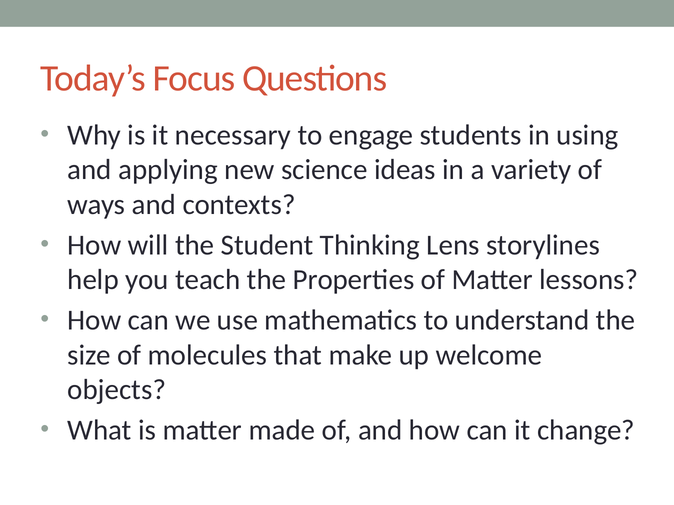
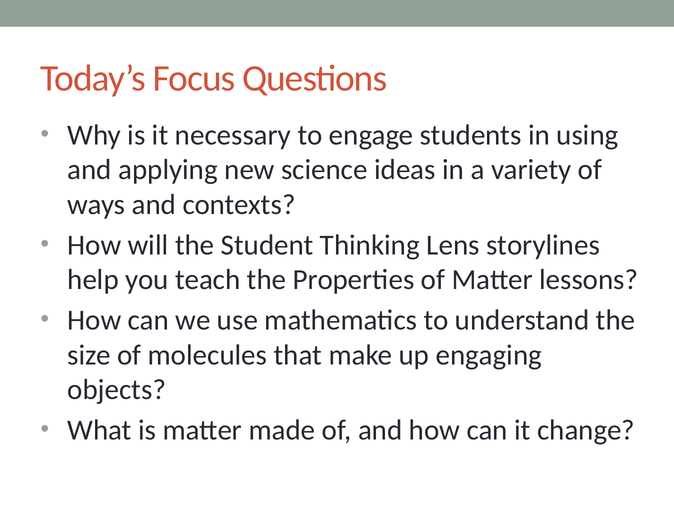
welcome: welcome -> engaging
